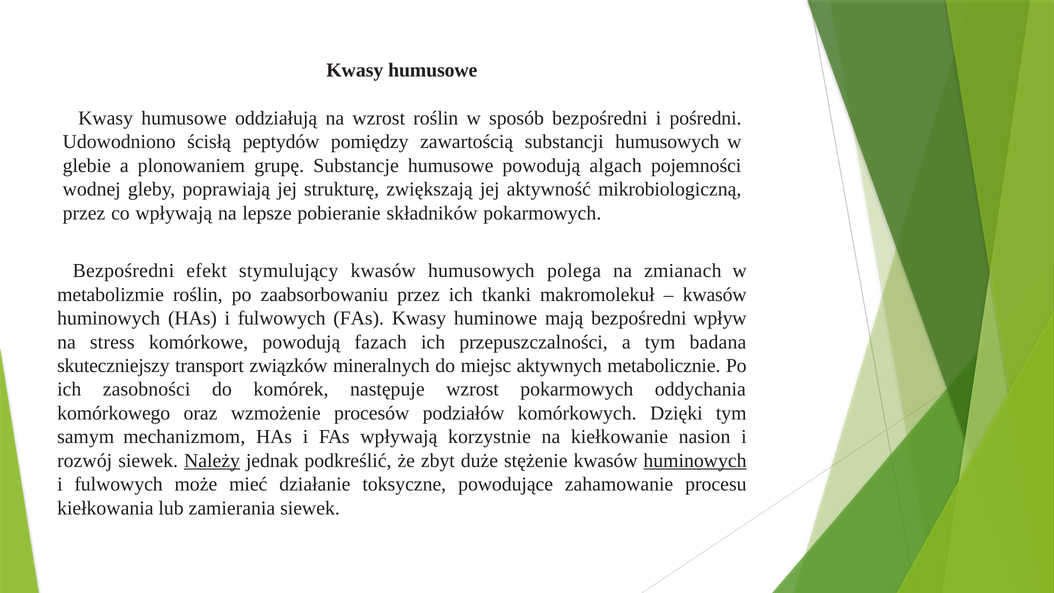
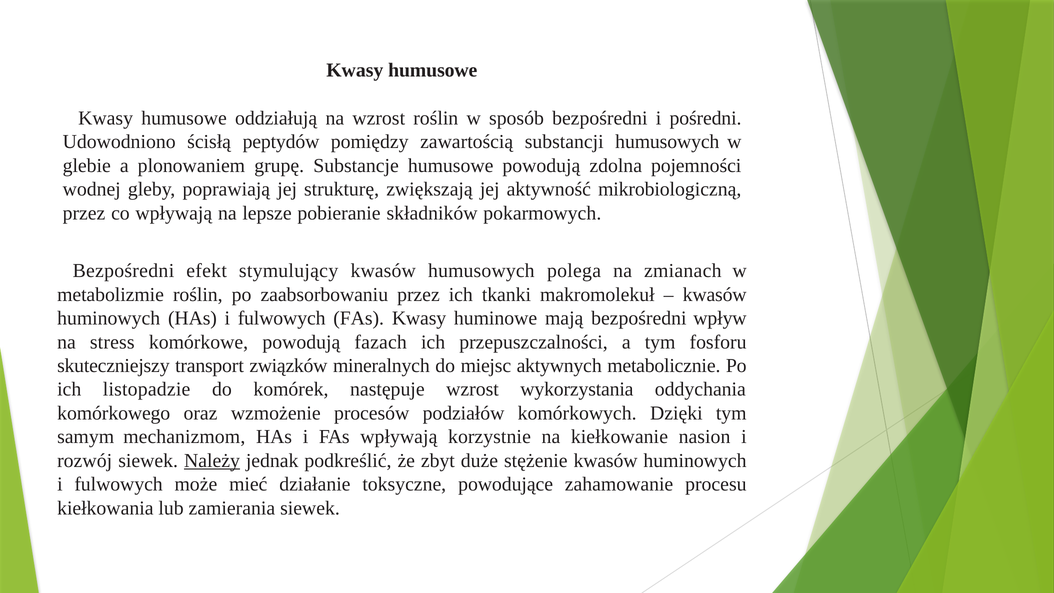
algach: algach -> zdolna
badana: badana -> fosforu
zasobności: zasobności -> listopadzie
wzrost pokarmowych: pokarmowych -> wykorzystania
huminowych at (695, 461) underline: present -> none
